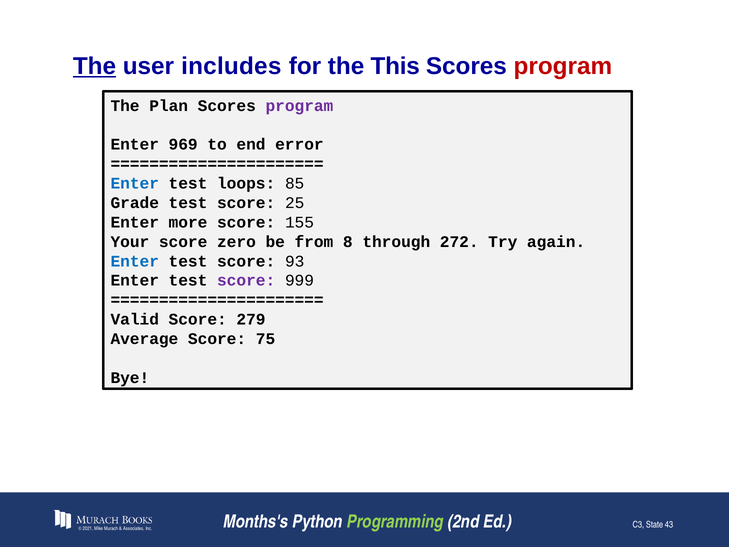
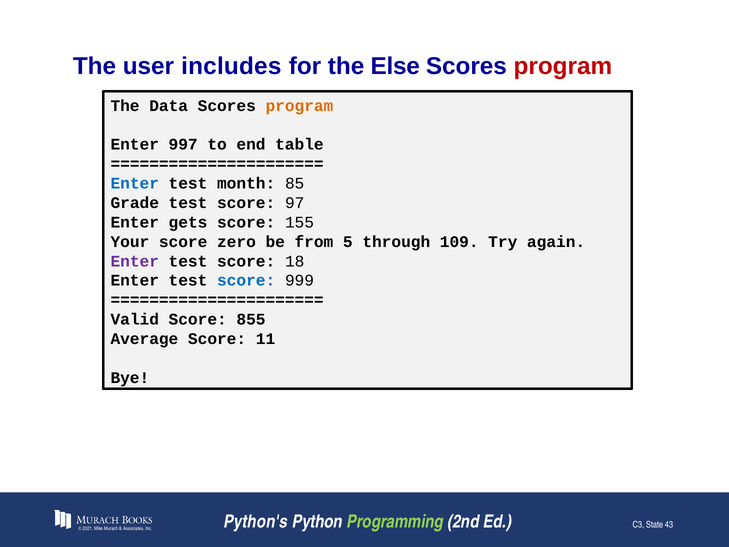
The at (94, 66) underline: present -> none
This: This -> Else
Plan: Plan -> Data
program at (299, 106) colour: purple -> orange
969: 969 -> 997
error: error -> table
loops: loops -> month
25: 25 -> 97
more: more -> gets
8: 8 -> 5
272: 272 -> 109
Enter at (135, 261) colour: blue -> purple
93: 93 -> 18
score at (246, 280) colour: purple -> blue
279: 279 -> 855
75: 75 -> 11
Months's: Months's -> Python's
